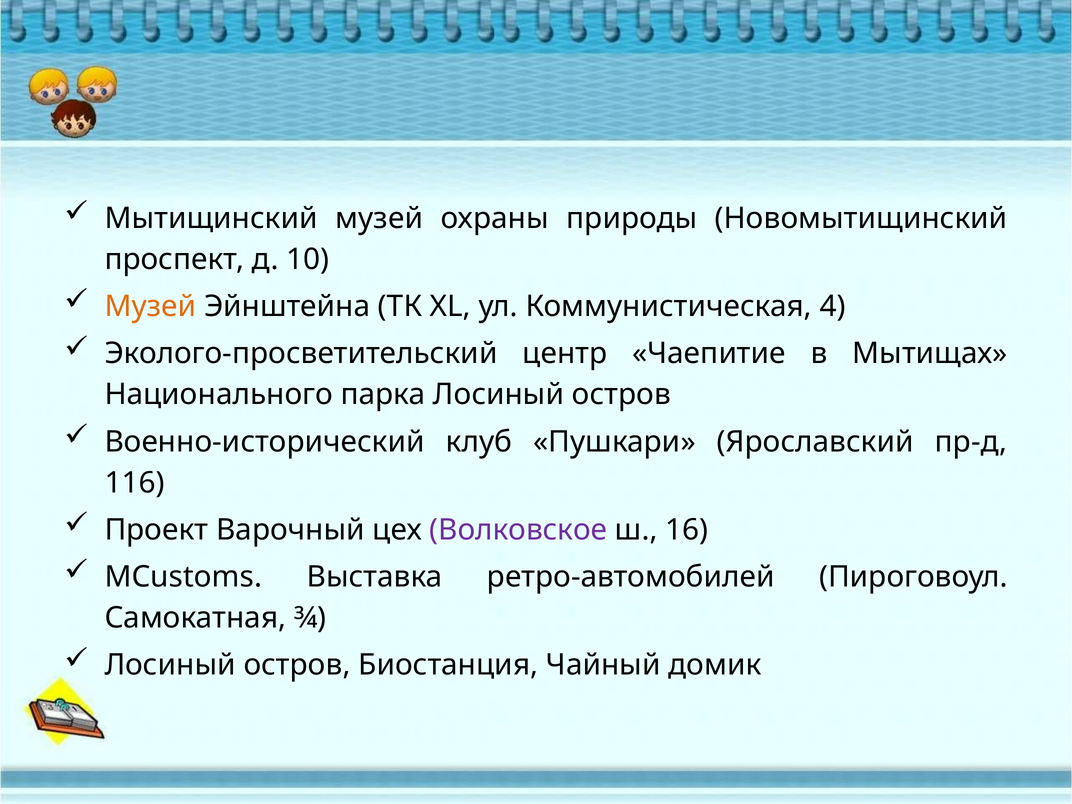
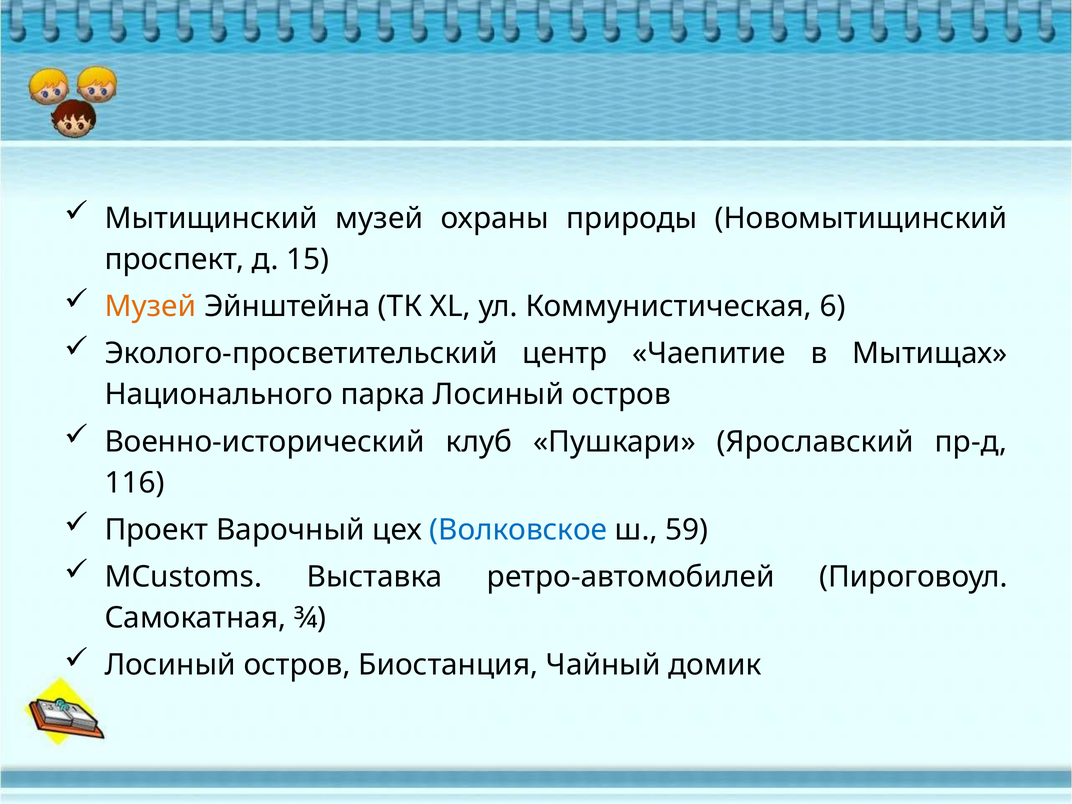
10: 10 -> 15
4: 4 -> 6
Волковское colour: purple -> blue
16: 16 -> 59
